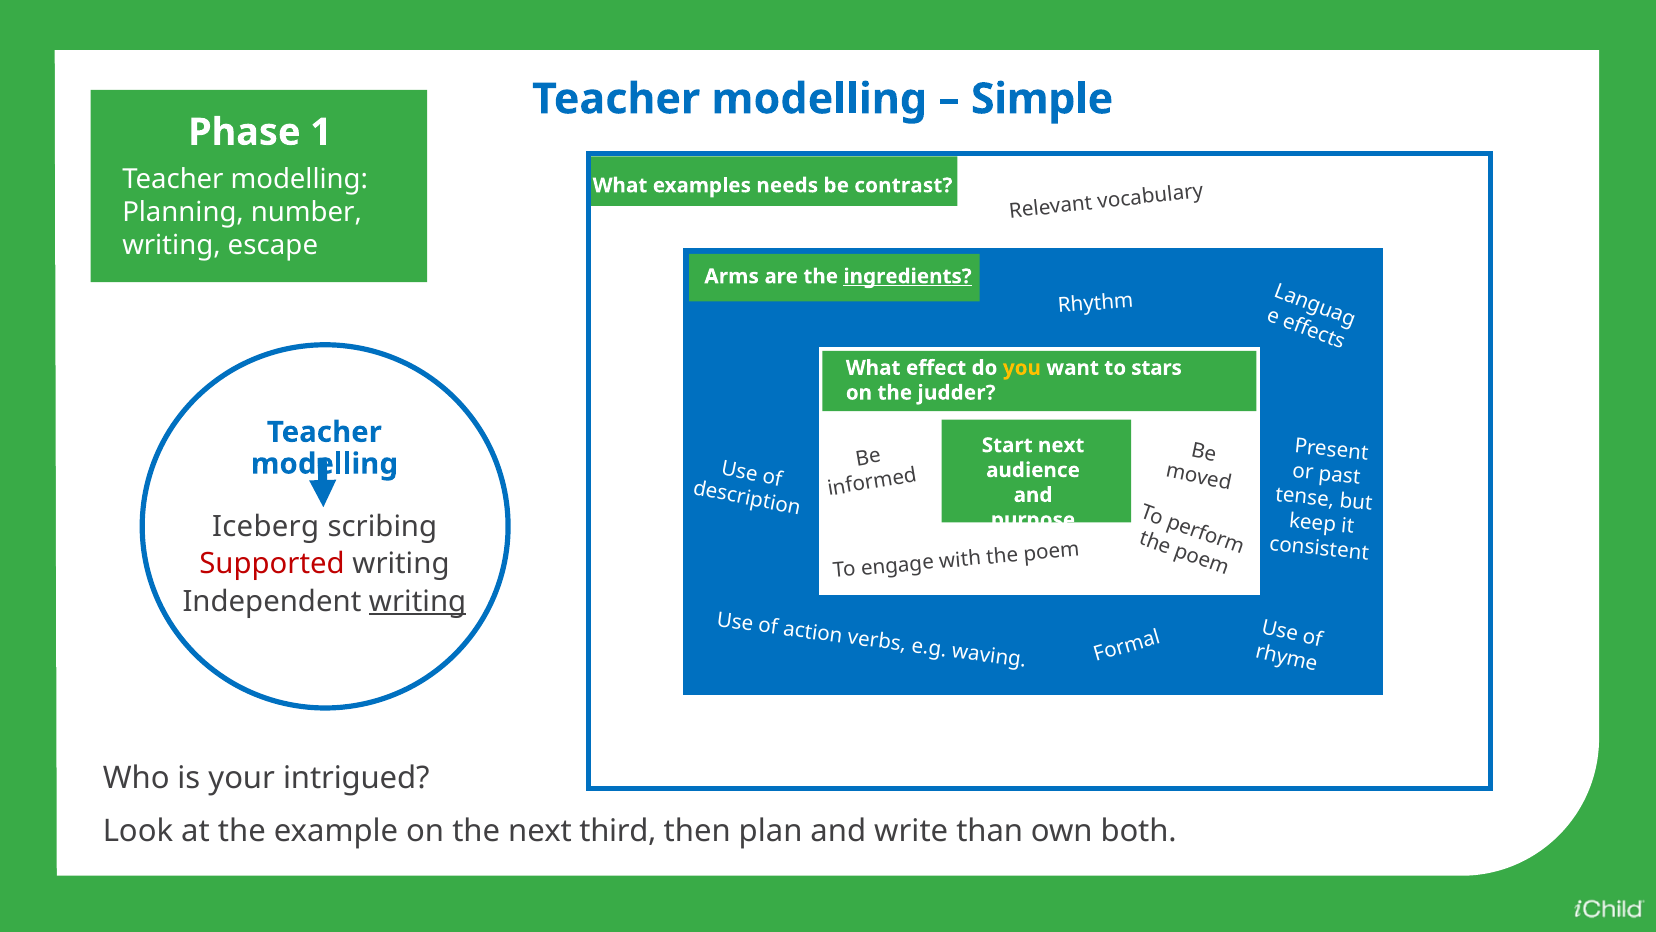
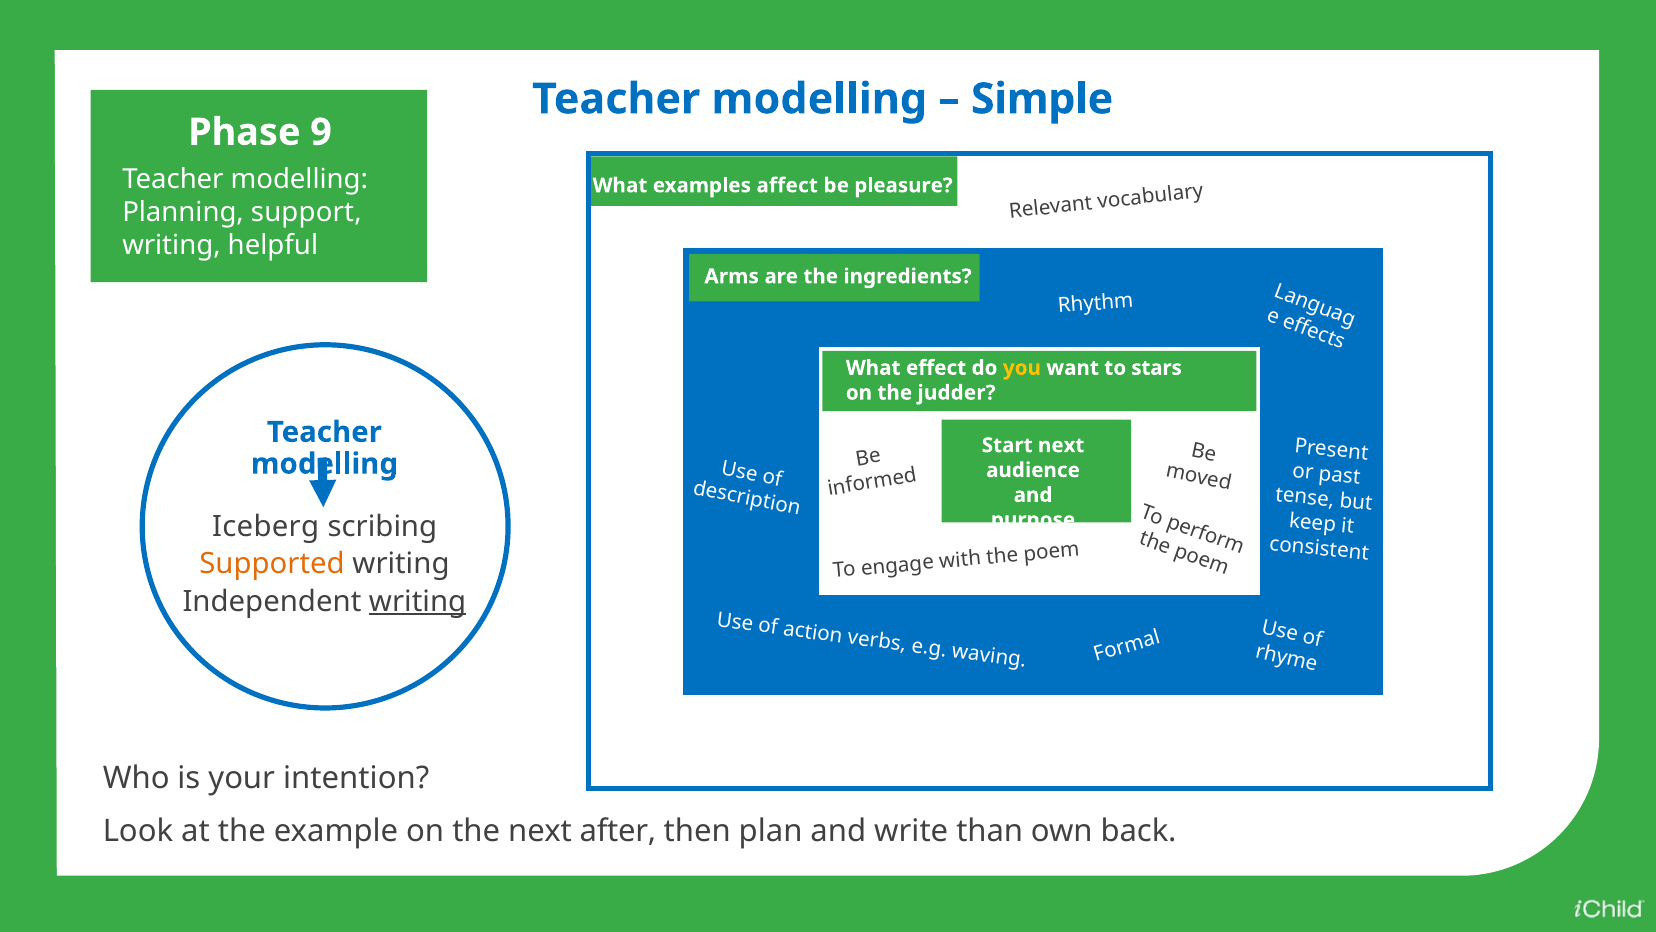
1: 1 -> 9
needs: needs -> affect
contrast: contrast -> pleasure
number: number -> support
escape: escape -> helpful
ingredients underline: present -> none
Supported colour: red -> orange
intrigued: intrigued -> intention
third: third -> after
both: both -> back
